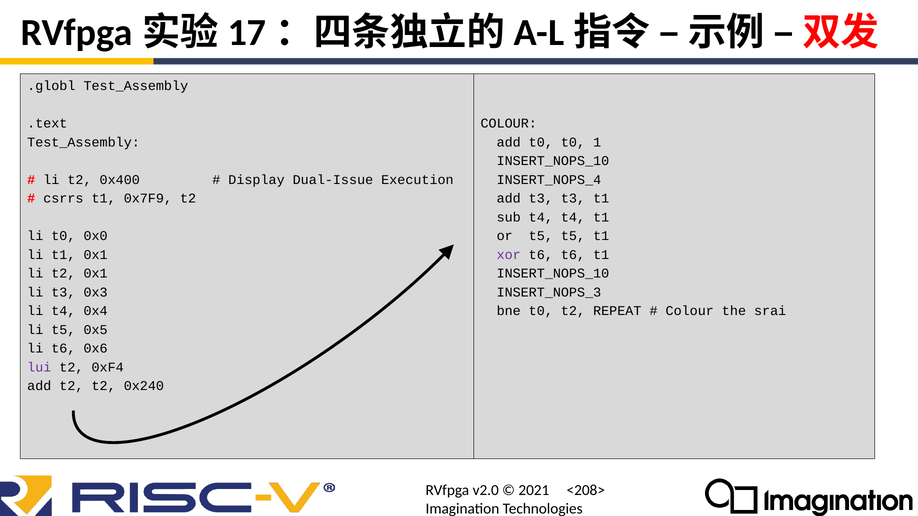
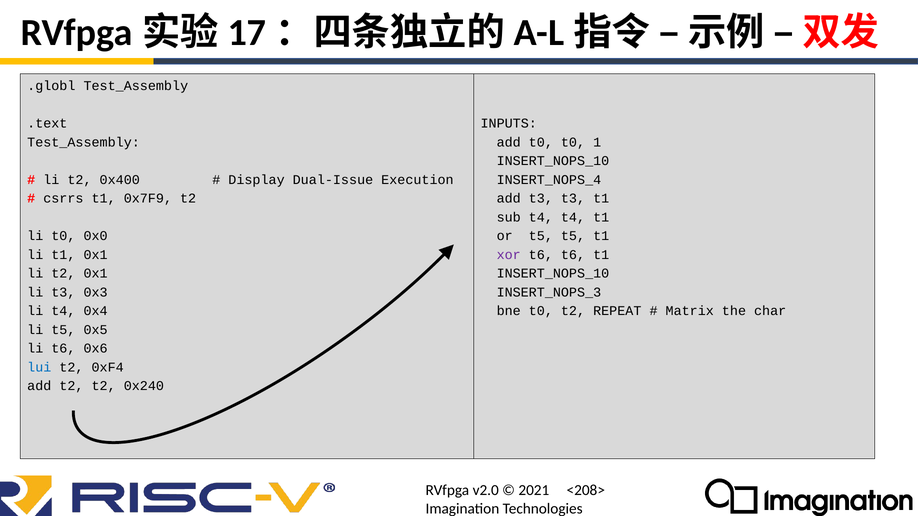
COLOUR at (509, 124): COLOUR -> INPUTS
Colour at (690, 311): Colour -> Matrix
srai: srai -> char
lui colour: purple -> blue
